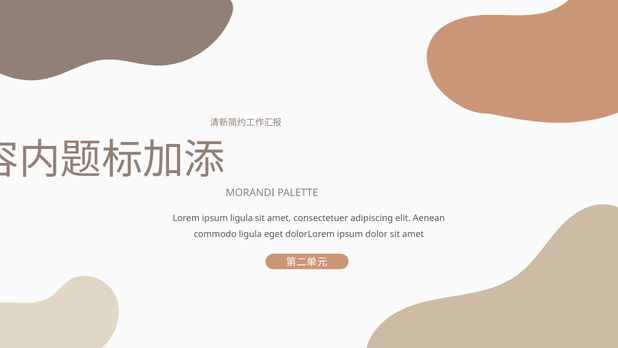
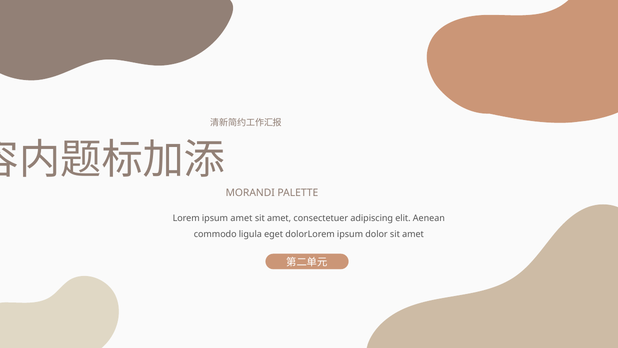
ipsum ligula: ligula -> amet
